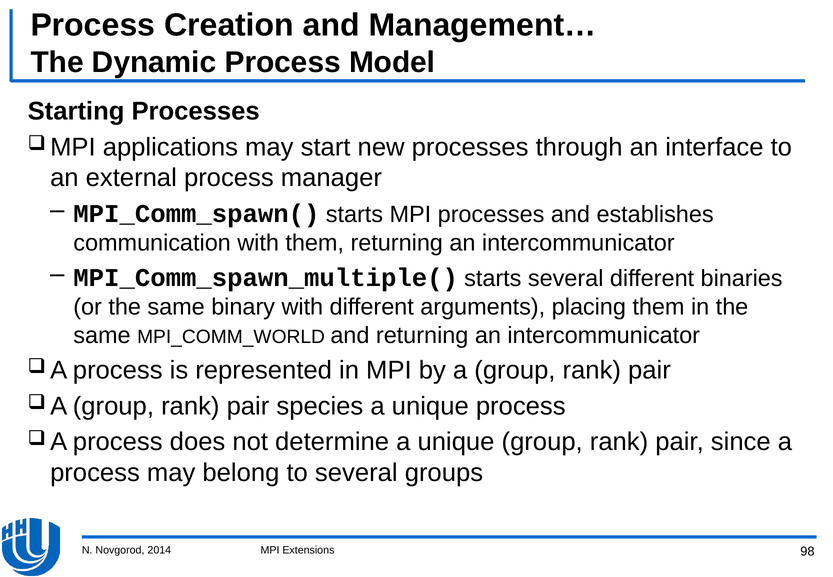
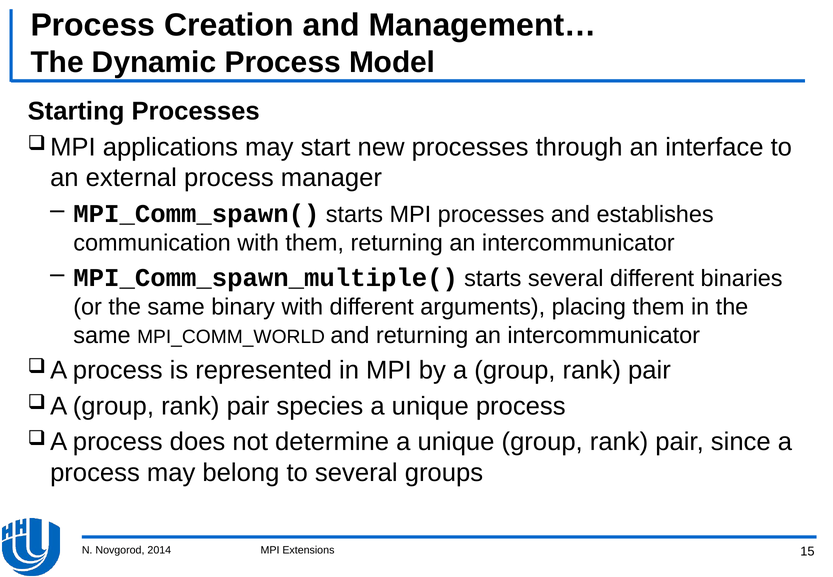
98: 98 -> 15
